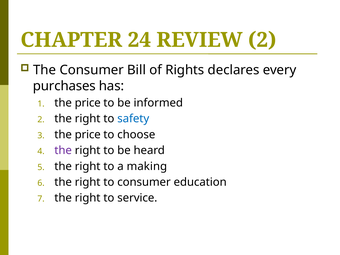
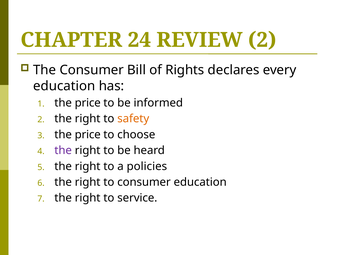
purchases at (64, 86): purchases -> education
safety colour: blue -> orange
making: making -> policies
